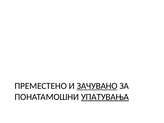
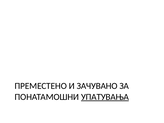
ЗАЧУВАНО underline: present -> none
